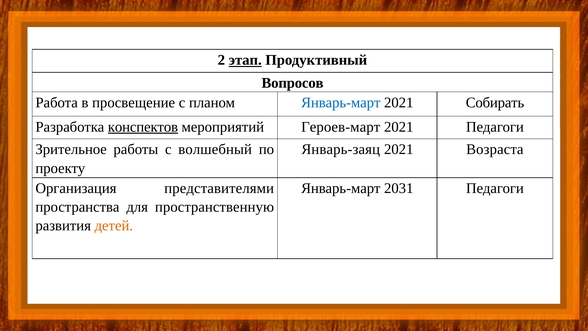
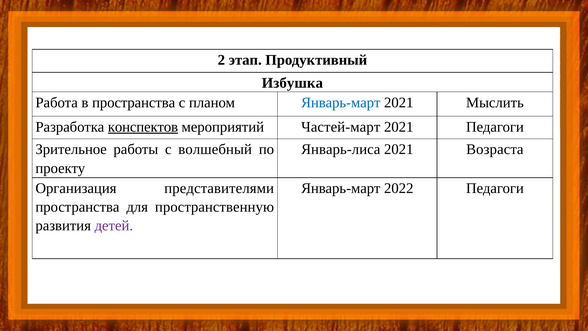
этап underline: present -> none
Вопросов: Вопросов -> Избушка
в просвещение: просвещение -> пространства
Собирать: Собирать -> Мыслить
Героев-март: Героев-март -> Частей-март
Январь-заяц: Январь-заяц -> Январь-лиса
2031: 2031 -> 2022
детей colour: orange -> purple
